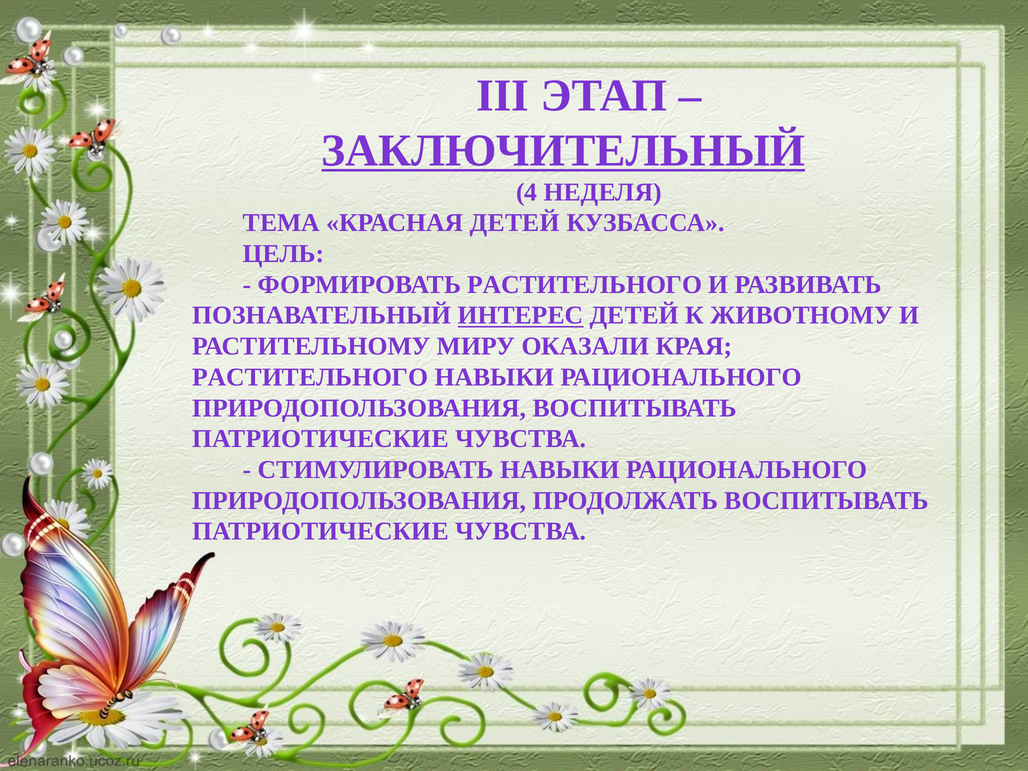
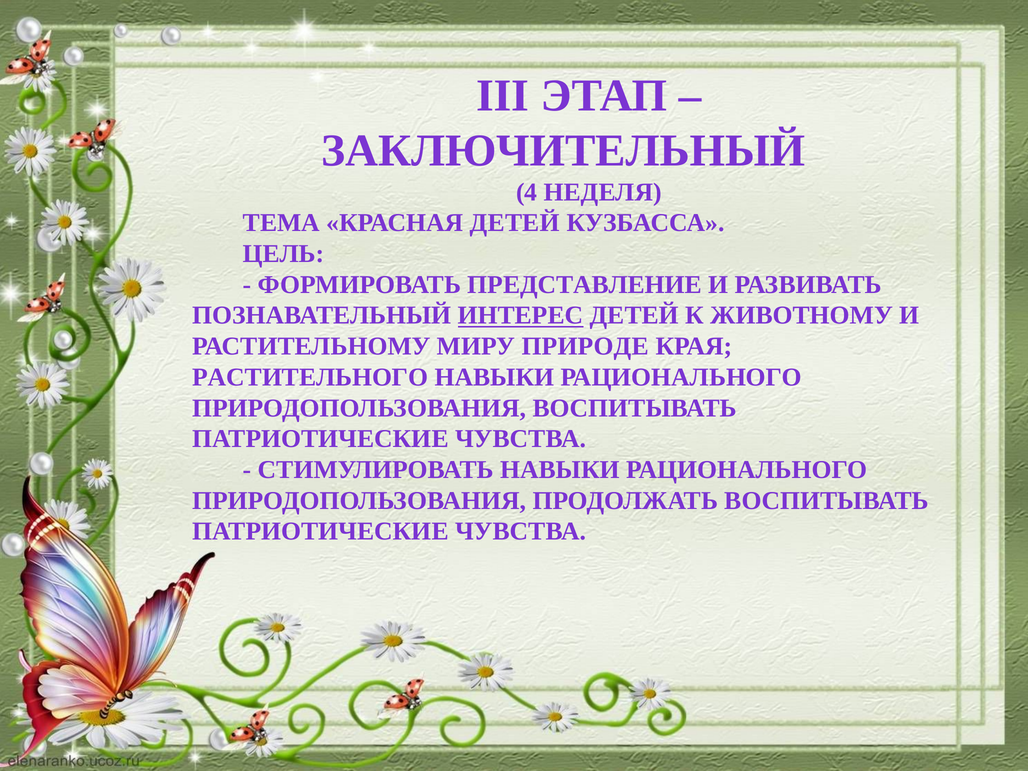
ЗАКЛЮЧИТЕЛЬНЫЙ underline: present -> none
ФОРМИРОВАТЬ РАСТИТЕЛЬНОГО: РАСТИТЕЛЬНОГО -> ПРЕДСТАВЛЕНИЕ
ОКАЗАЛИ: ОКАЗАЛИ -> ПРИРОДЕ
